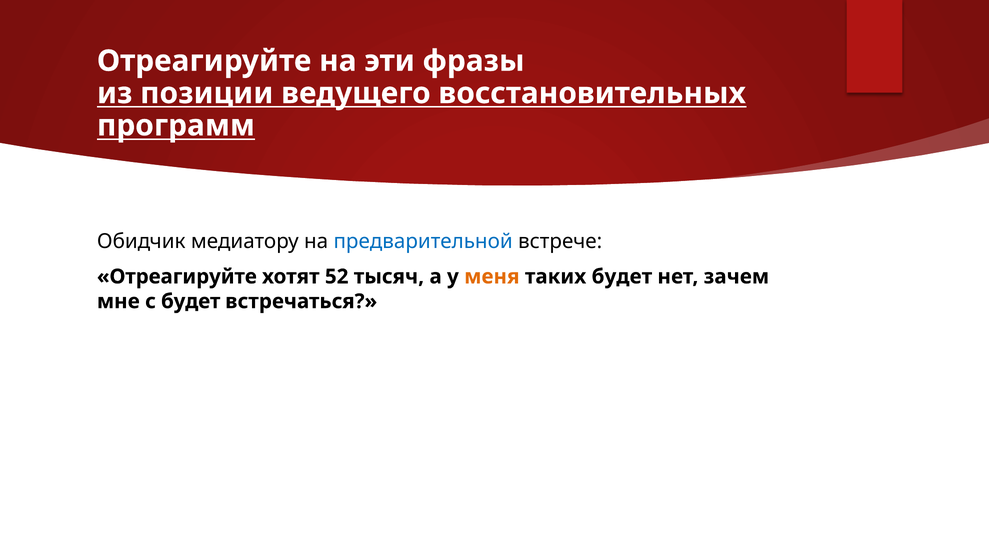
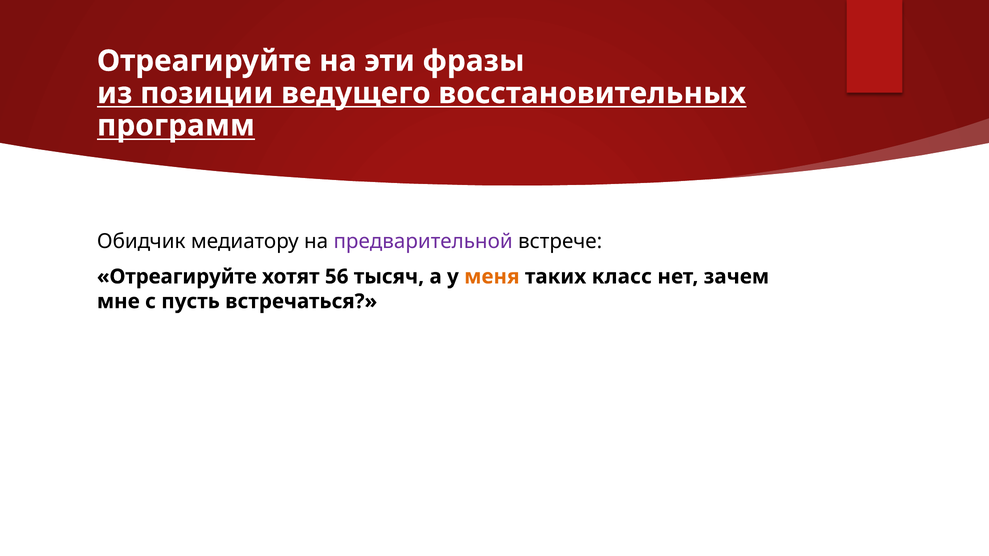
предварительной colour: blue -> purple
52: 52 -> 56
таких будет: будет -> класс
с будет: будет -> пусть
